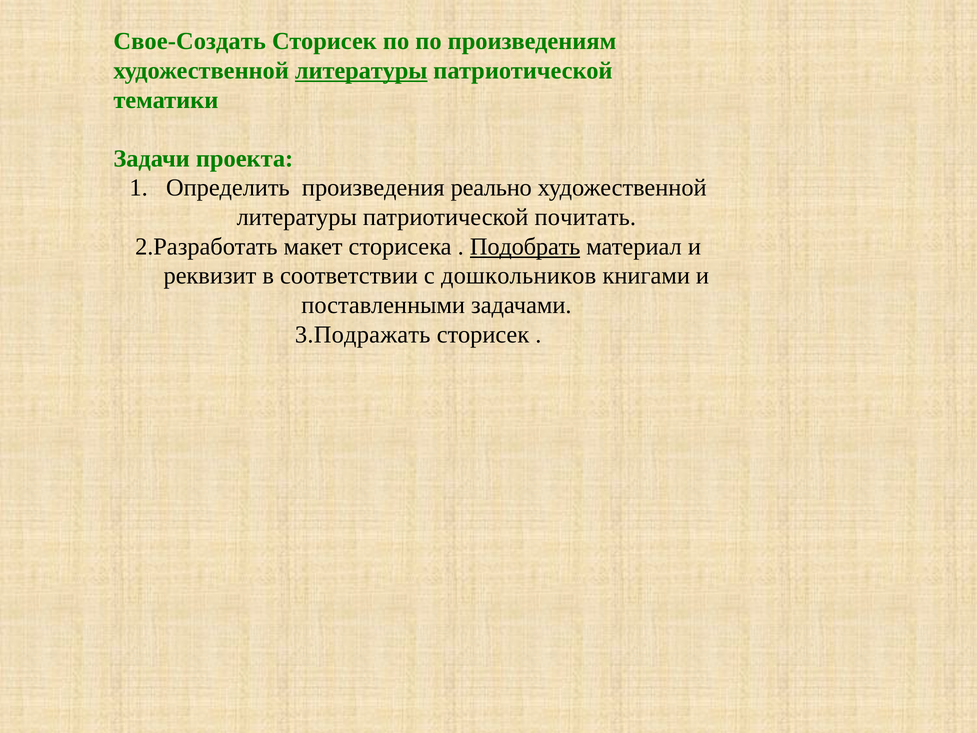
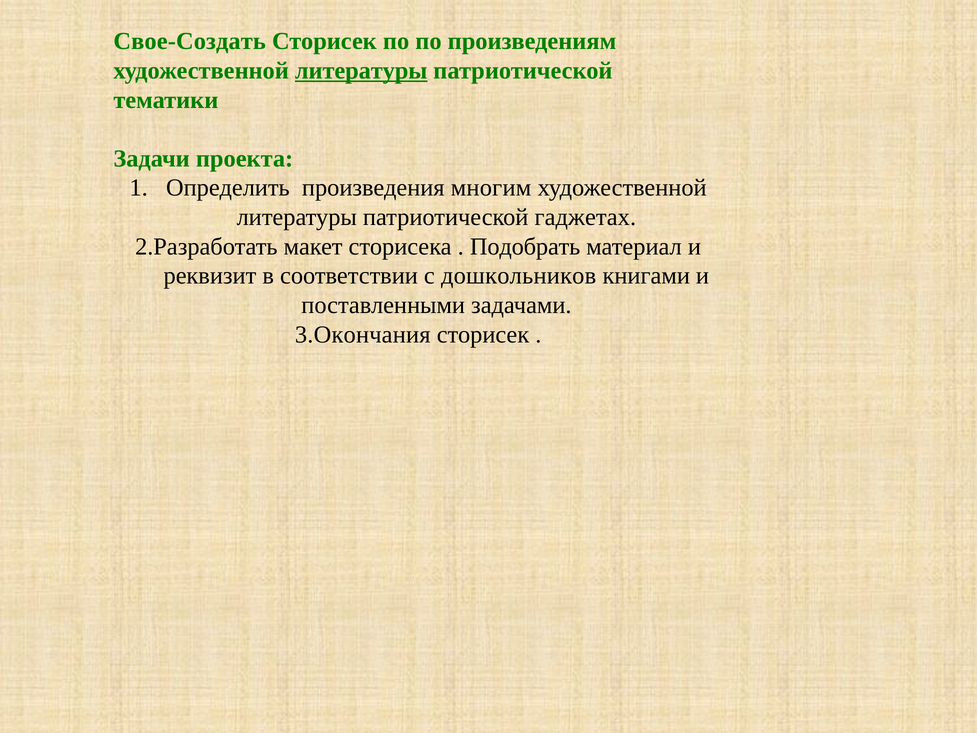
реально: реально -> многим
почитать: почитать -> гаджетах
Подобрать underline: present -> none
3.Подражать: 3.Подражать -> 3.Окончания
